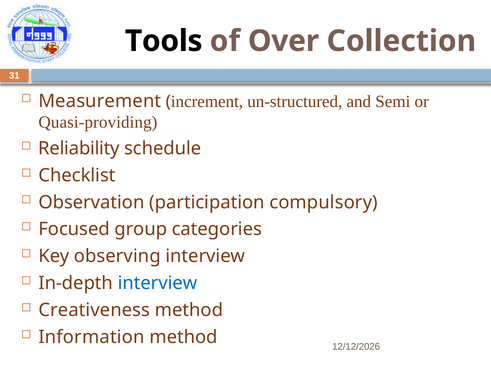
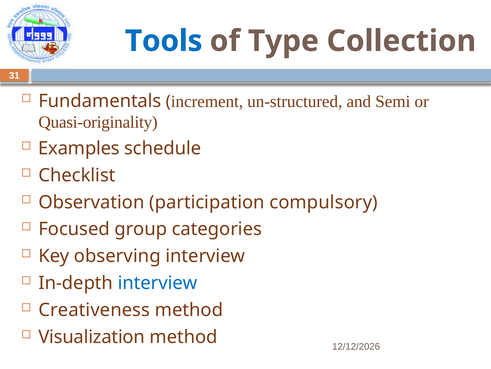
Tools colour: black -> blue
Over: Over -> Type
Measurement: Measurement -> Fundamentals
Quasi-providing: Quasi-providing -> Quasi-originality
Reliability: Reliability -> Examples
Information: Information -> Visualization
